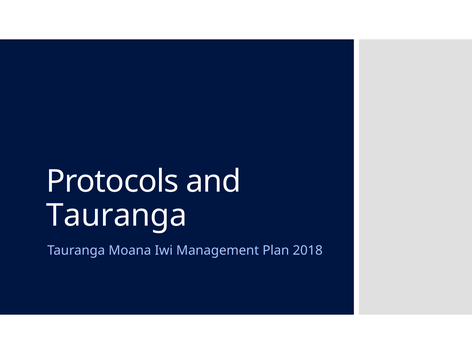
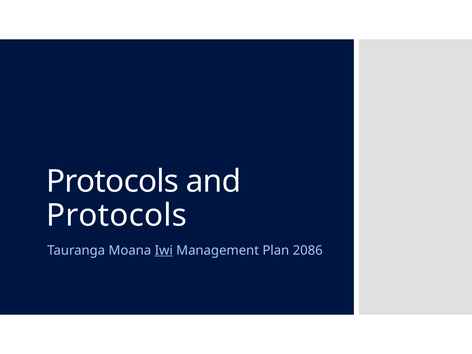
Tauranga at (117, 215): Tauranga -> Protocols
Iwi underline: none -> present
2018: 2018 -> 2086
